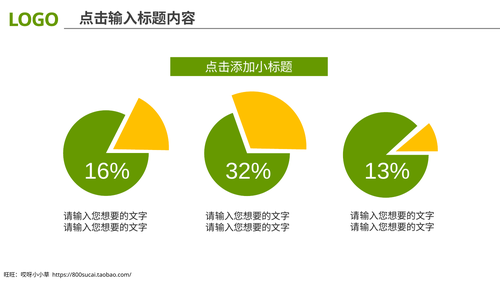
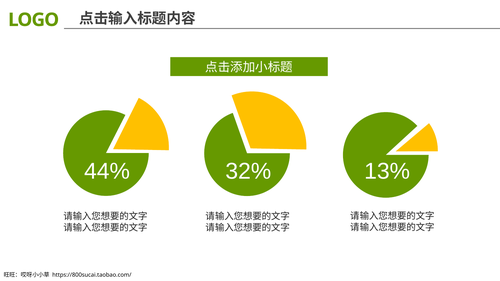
16%: 16% -> 44%
